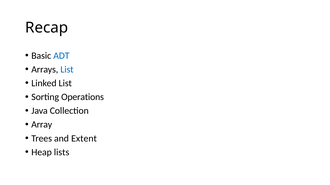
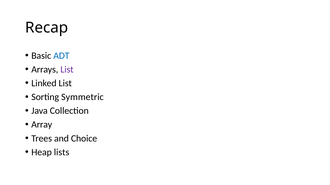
List at (67, 70) colour: blue -> purple
Operations: Operations -> Symmetric
Extent: Extent -> Choice
